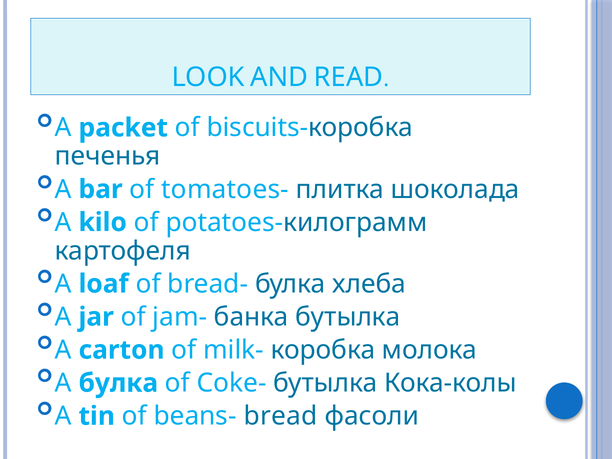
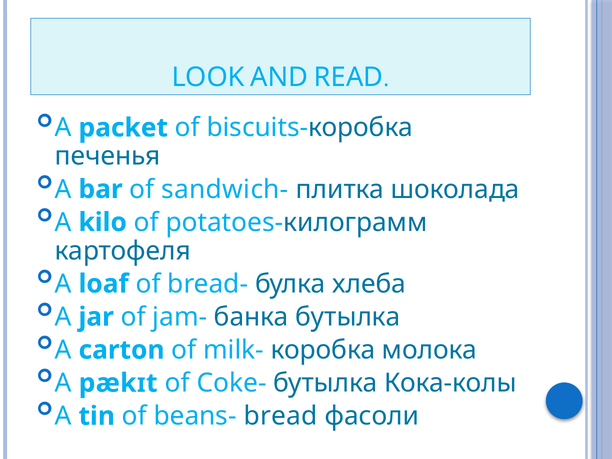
tomatoes-: tomatoes- -> sandwich-
A булка: булка -> pækɪt
